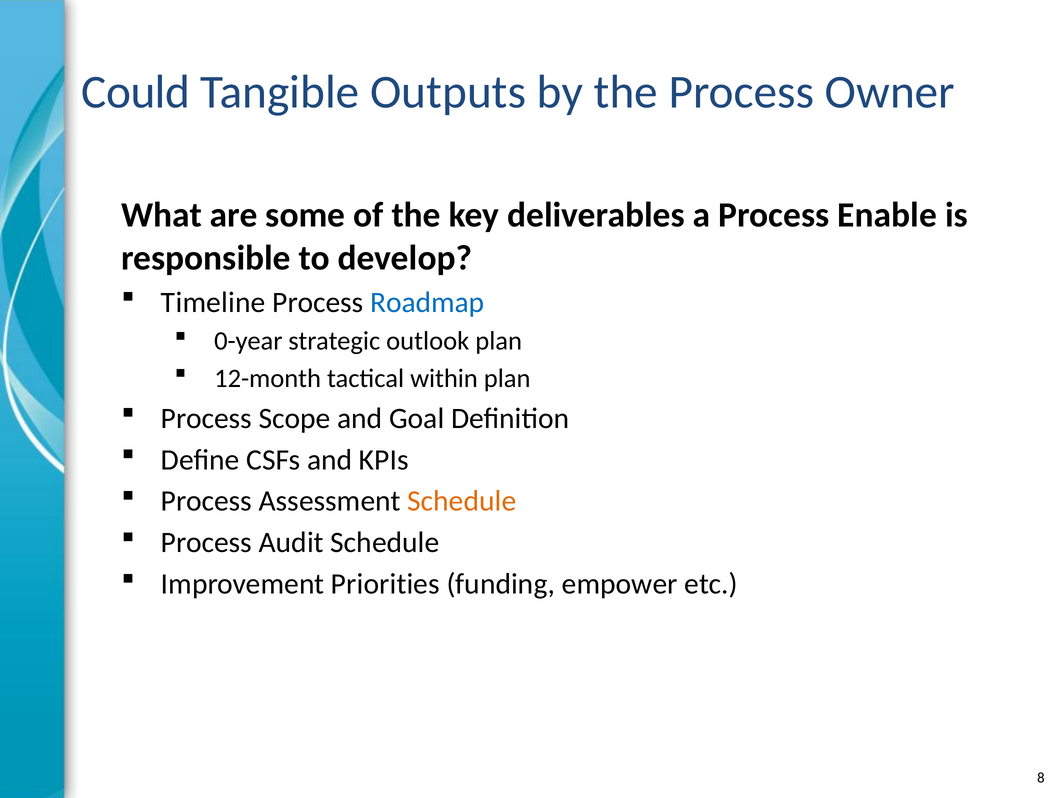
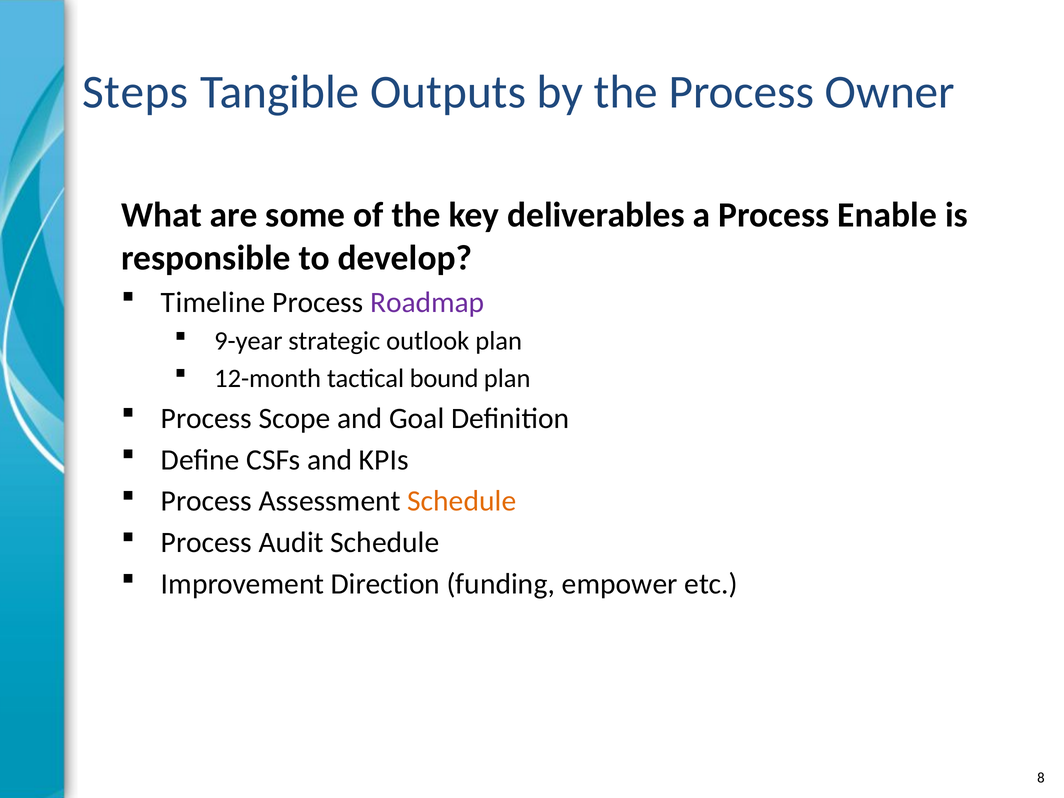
Could: Could -> Steps
Roadmap colour: blue -> purple
0-year: 0-year -> 9-year
within: within -> bound
Priorities: Priorities -> Direction
